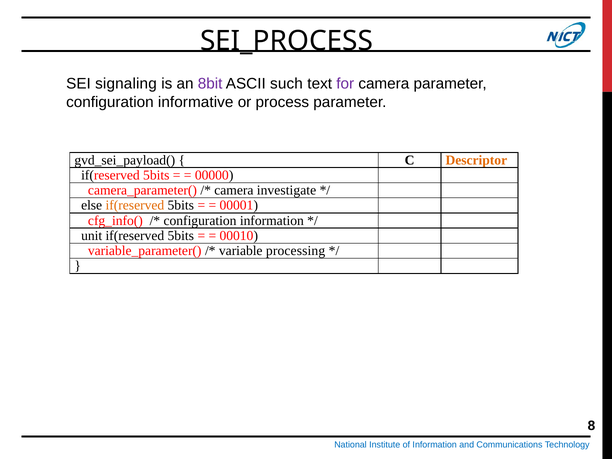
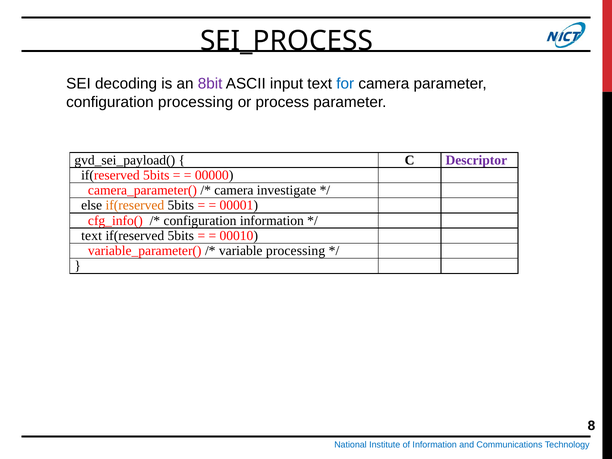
signaling: signaling -> decoding
such: such -> input
for colour: purple -> blue
configuration informative: informative -> processing
Descriptor colour: orange -> purple
unit at (92, 236): unit -> text
